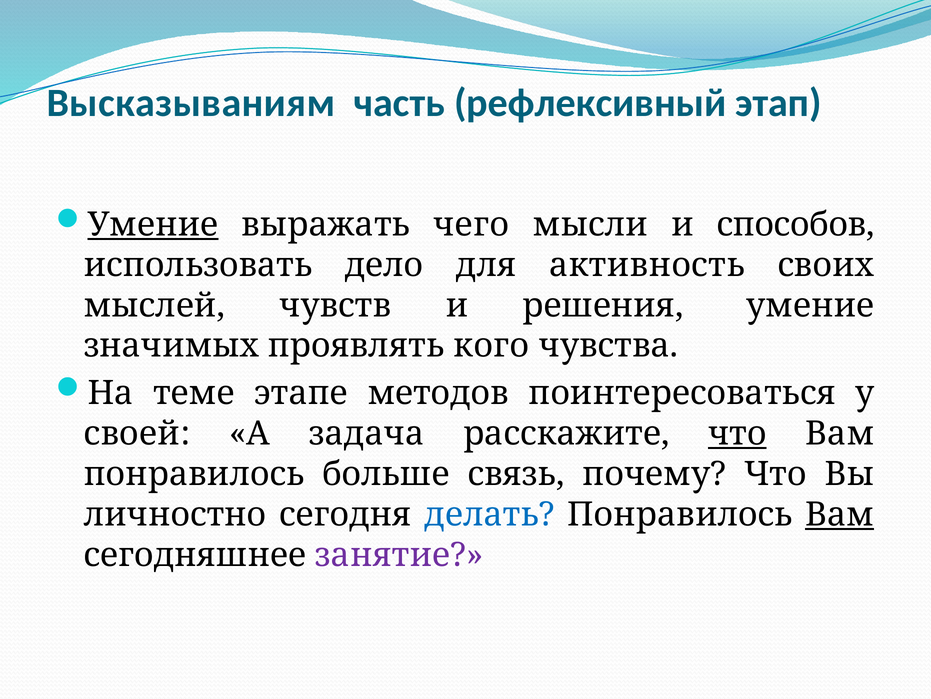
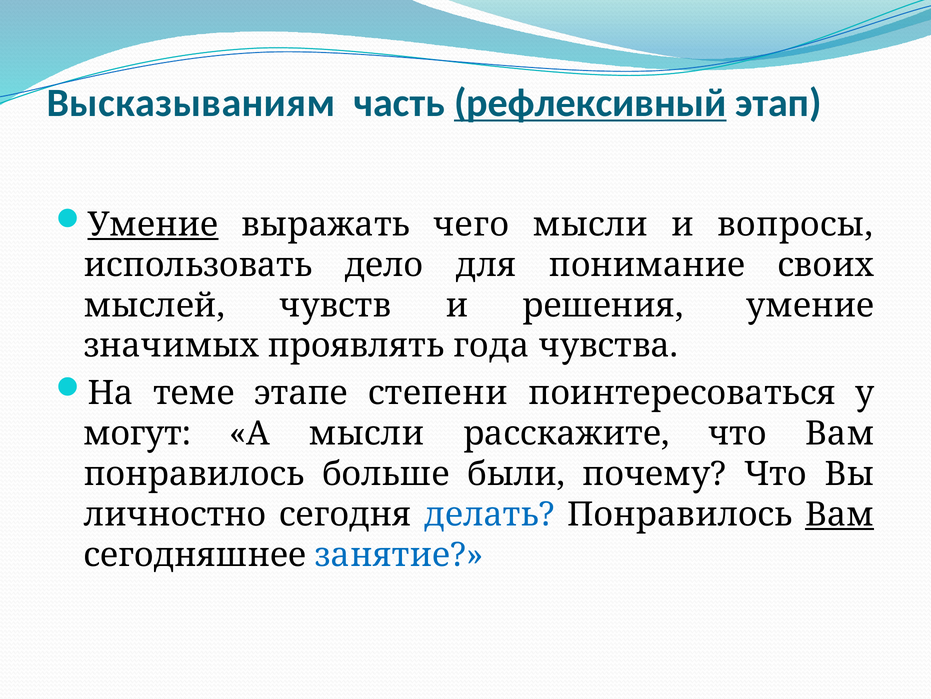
рефлексивный underline: none -> present
способов: способов -> вопросы
активность: активность -> понимание
кого: кого -> года
методов: методов -> степени
своей: своей -> могут
А задача: задача -> мысли
что at (737, 433) underline: present -> none
связь: связь -> были
занятие colour: purple -> blue
